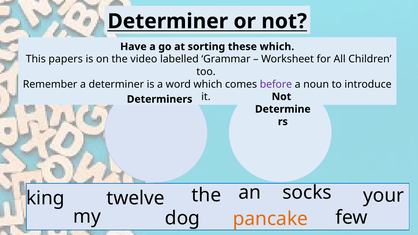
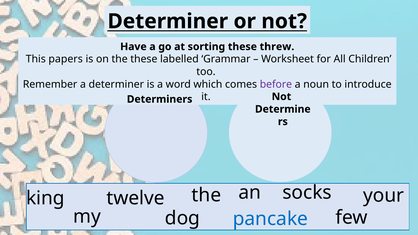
these which: which -> threw
the video: video -> these
pancake colour: orange -> blue
